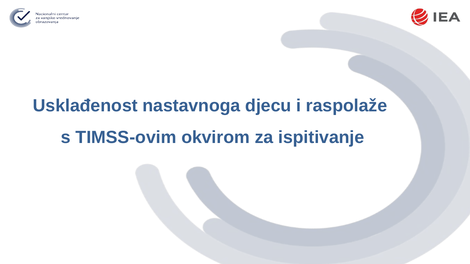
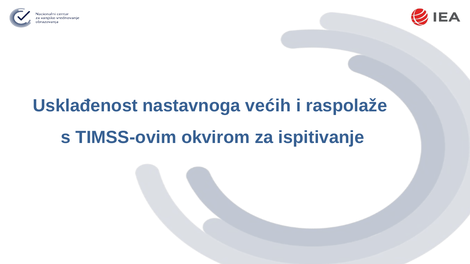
djecu: djecu -> većih
